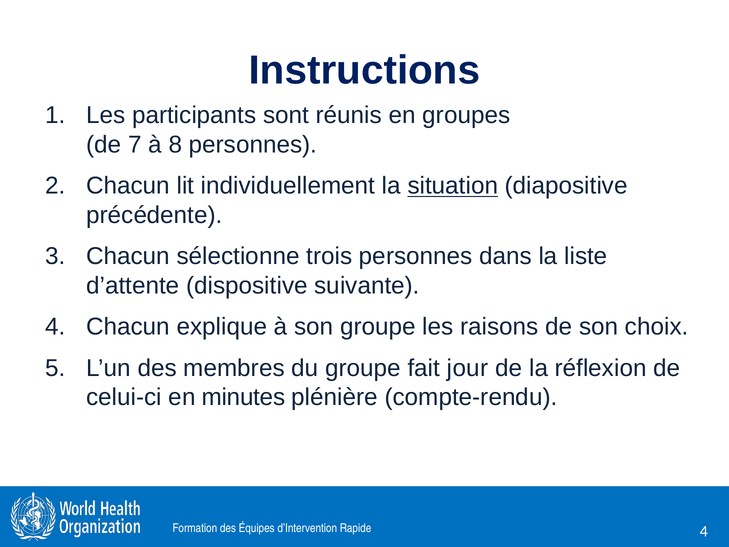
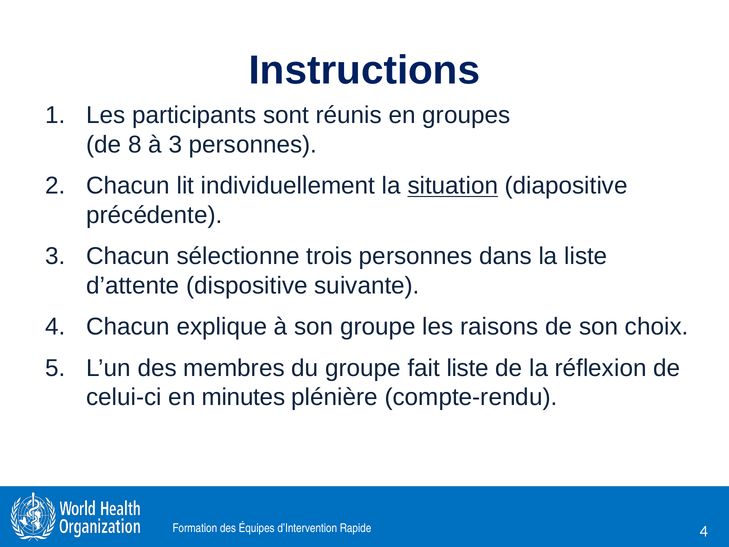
7: 7 -> 8
à 8: 8 -> 3
fait jour: jour -> liste
